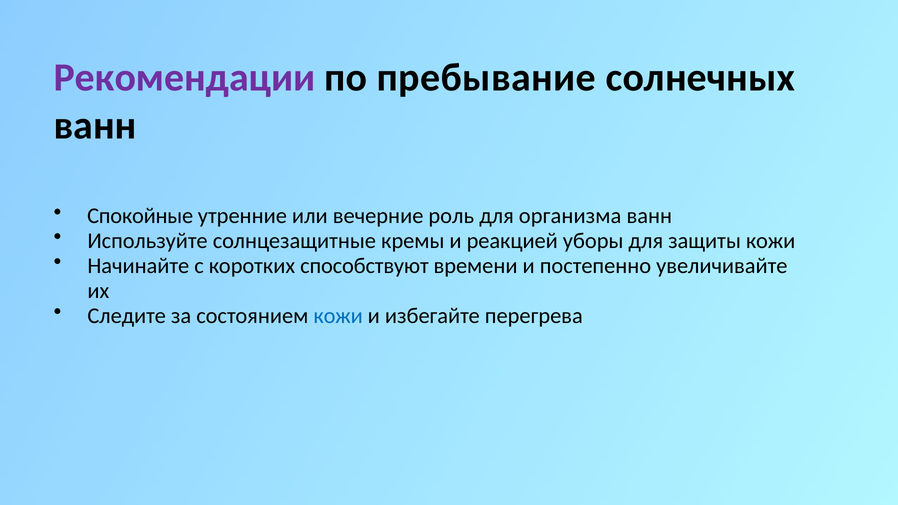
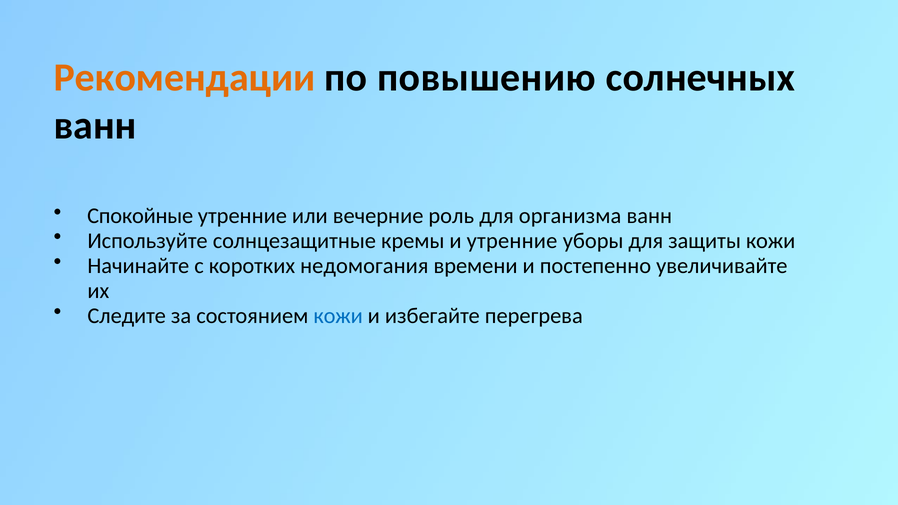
Рекомендации colour: purple -> orange
пребывание: пребывание -> повышению
и реакцией: реакцией -> утренние
способствуют: способствуют -> недомогания
